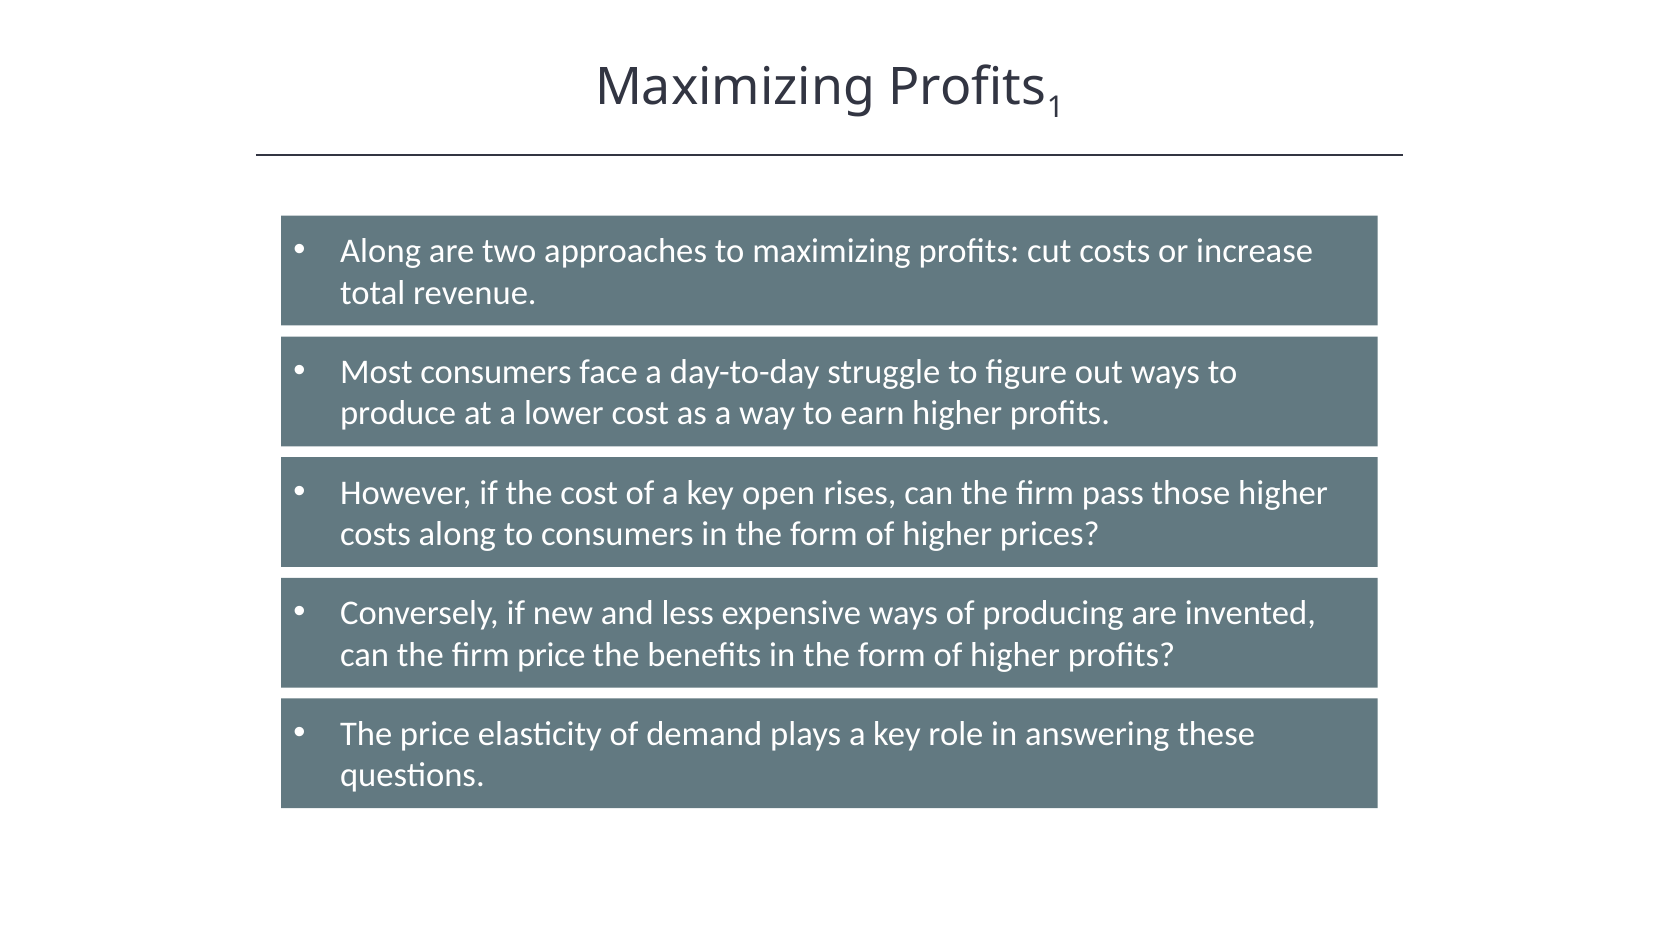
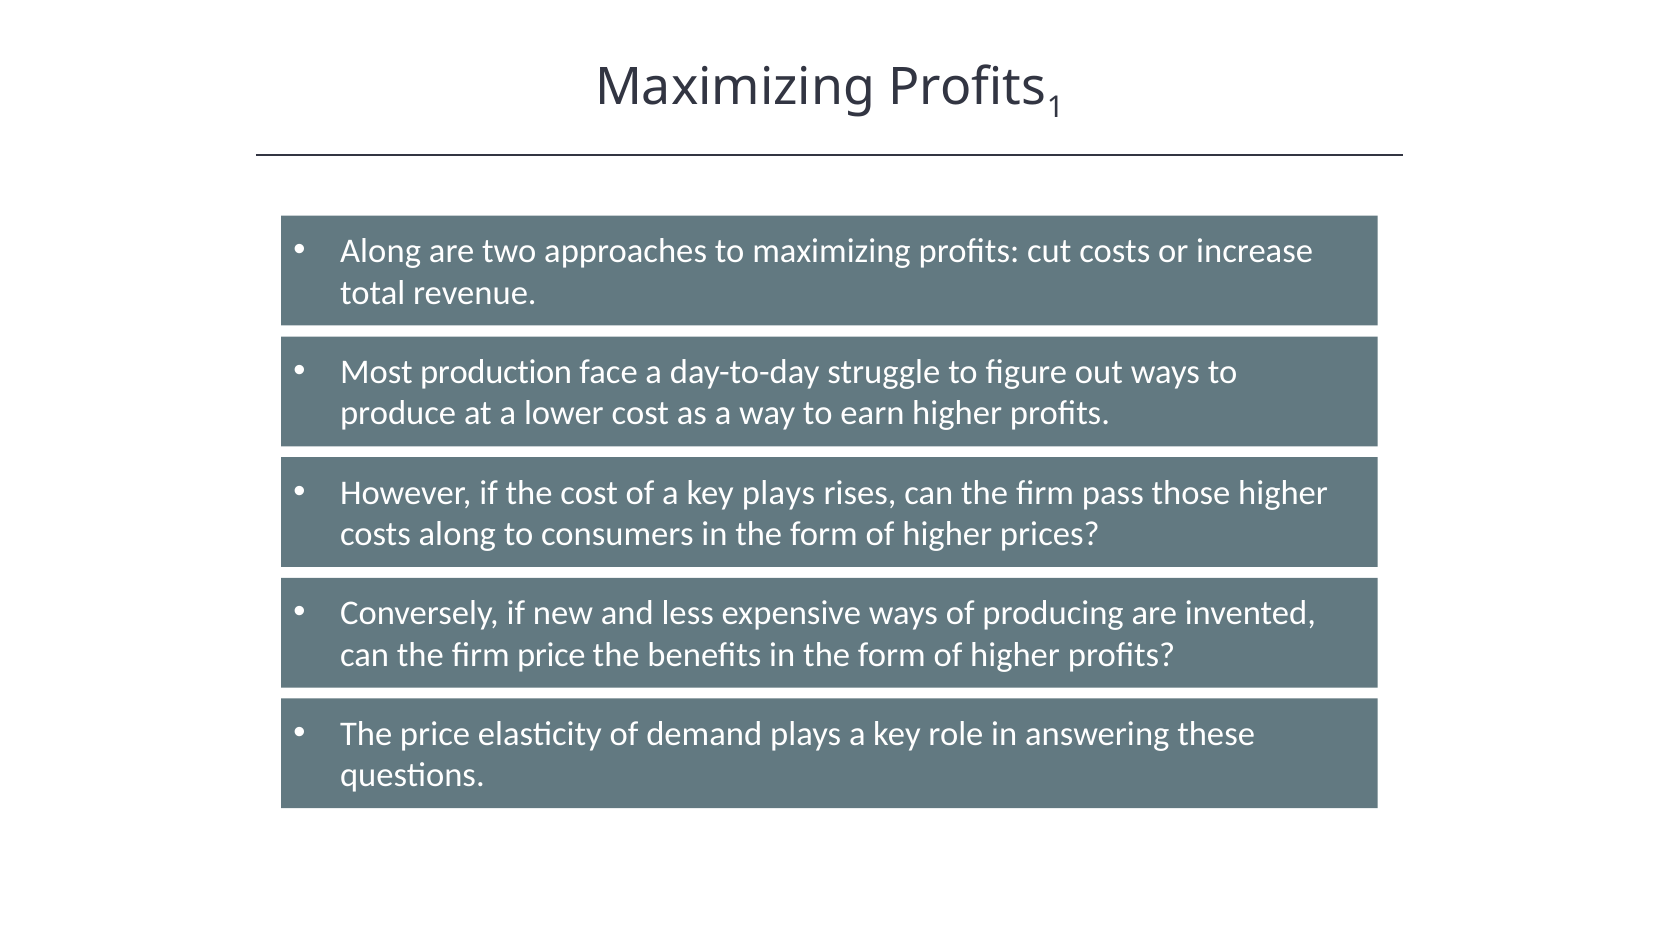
Most consumers: consumers -> production
key open: open -> plays
